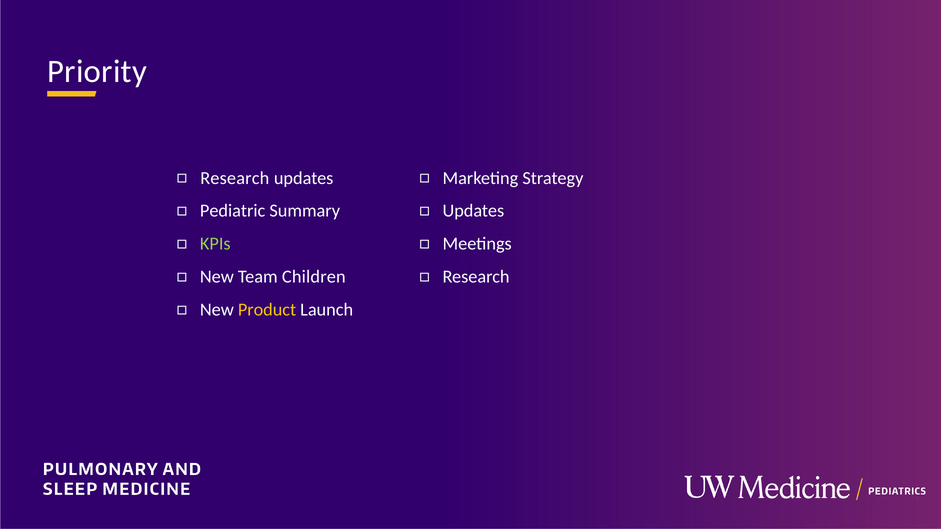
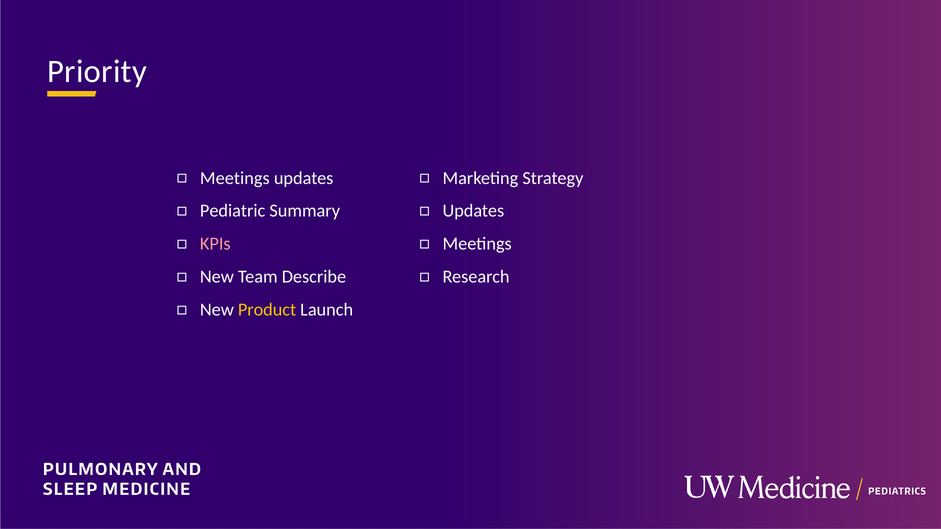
Research at (235, 178): Research -> Meetings
KPIs colour: light green -> pink
Children: Children -> Describe
